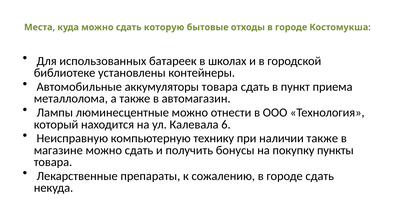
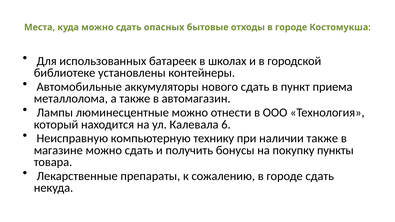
которую: которую -> опасных
аккумуляторы товара: товара -> нового
